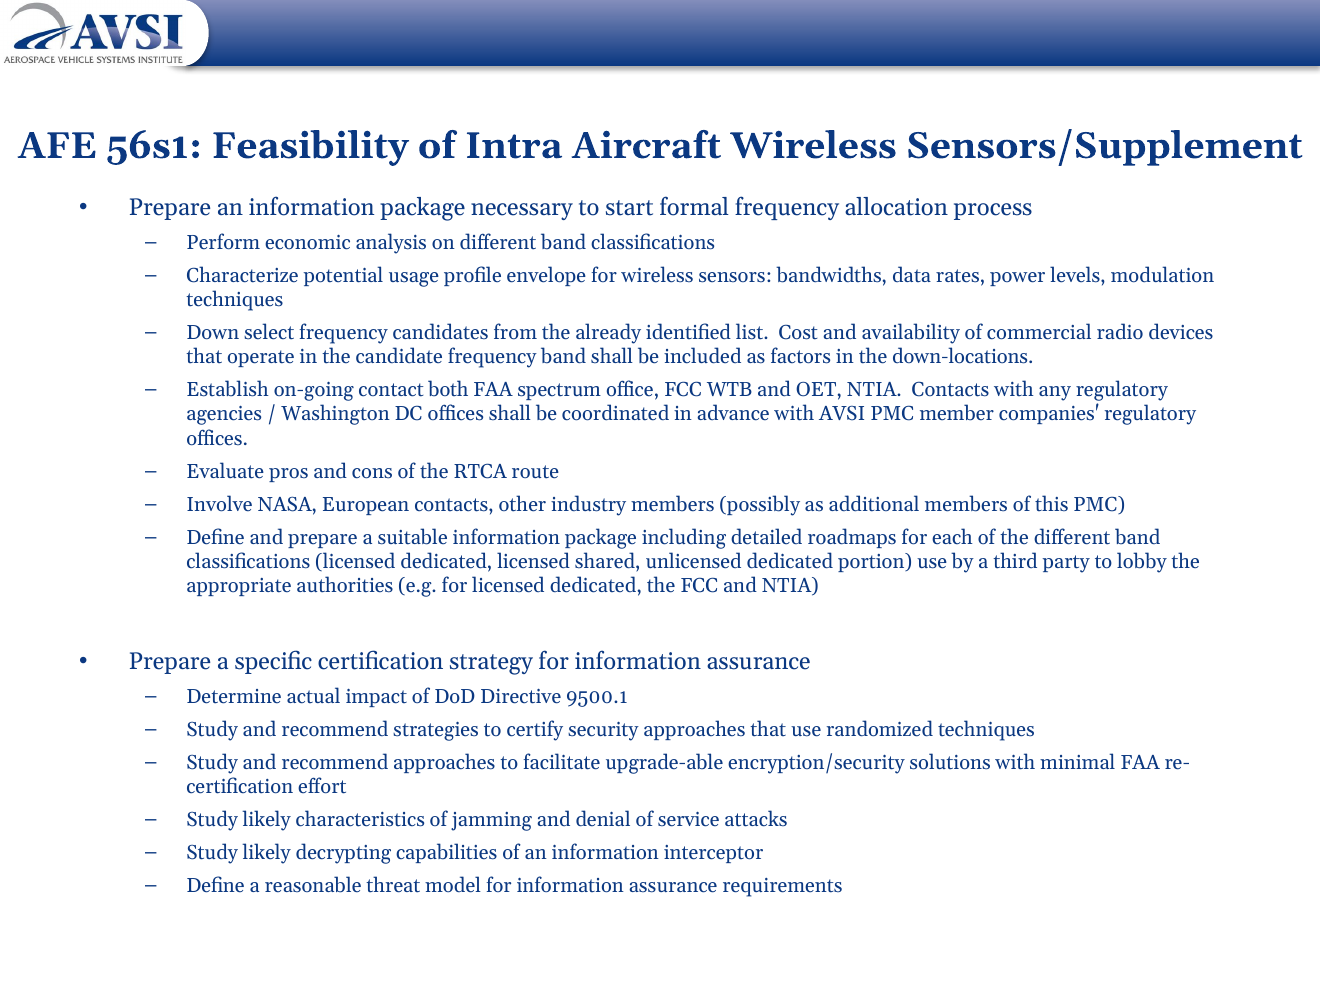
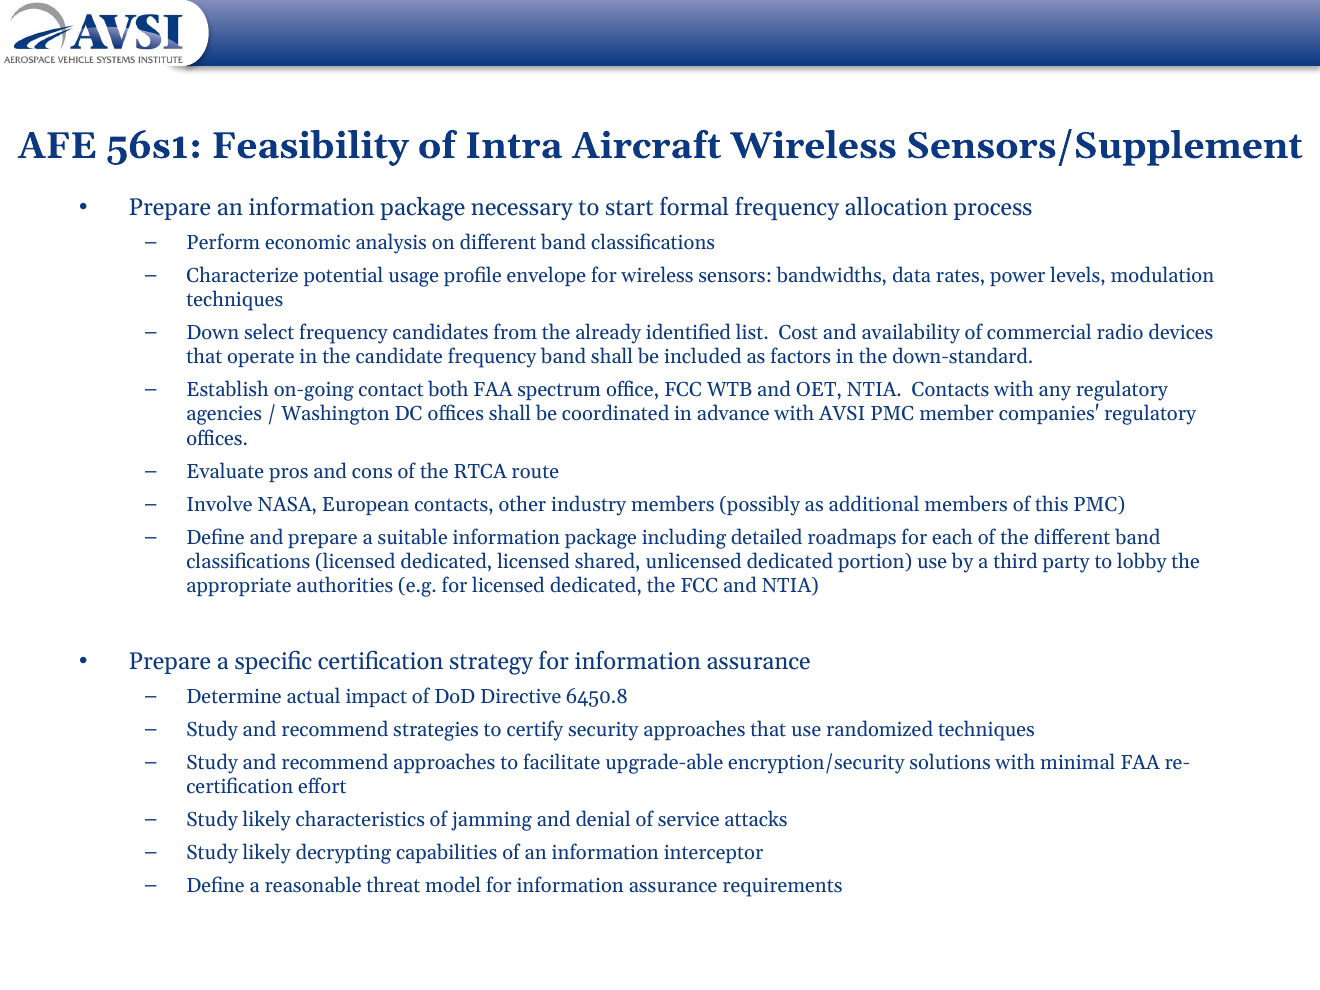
down-locations: down-locations -> down-standard
9500.1: 9500.1 -> 6450.8
